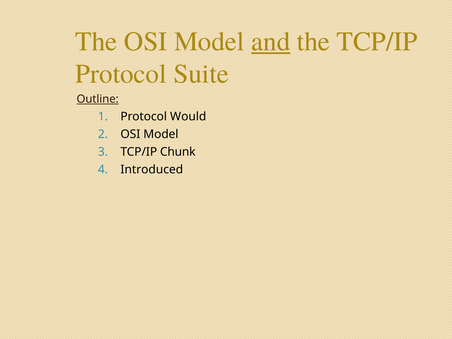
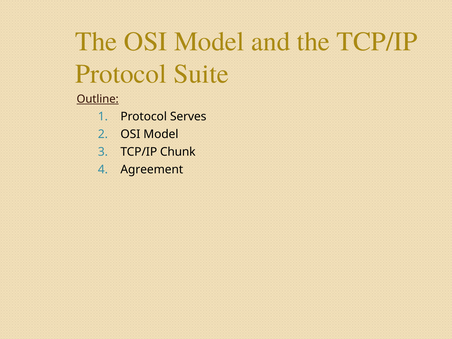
and underline: present -> none
Would: Would -> Serves
Introduced: Introduced -> Agreement
